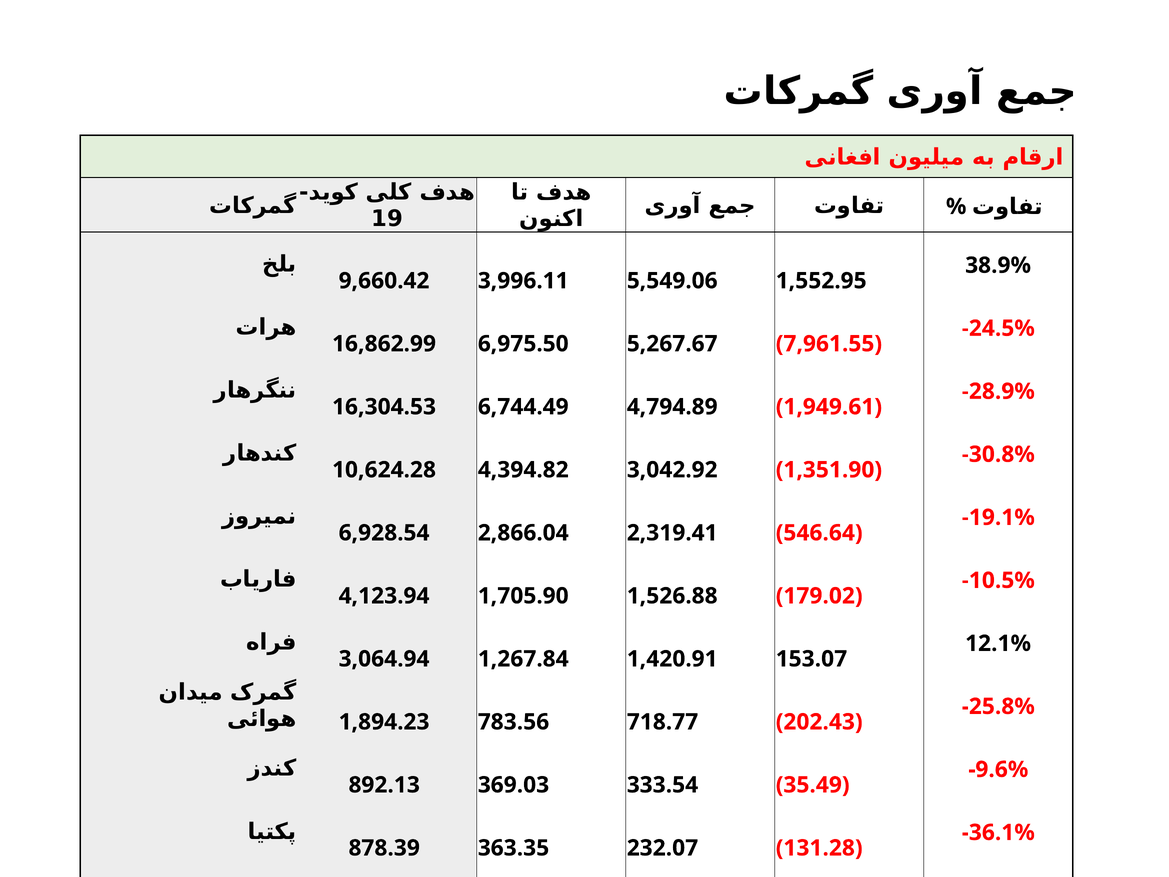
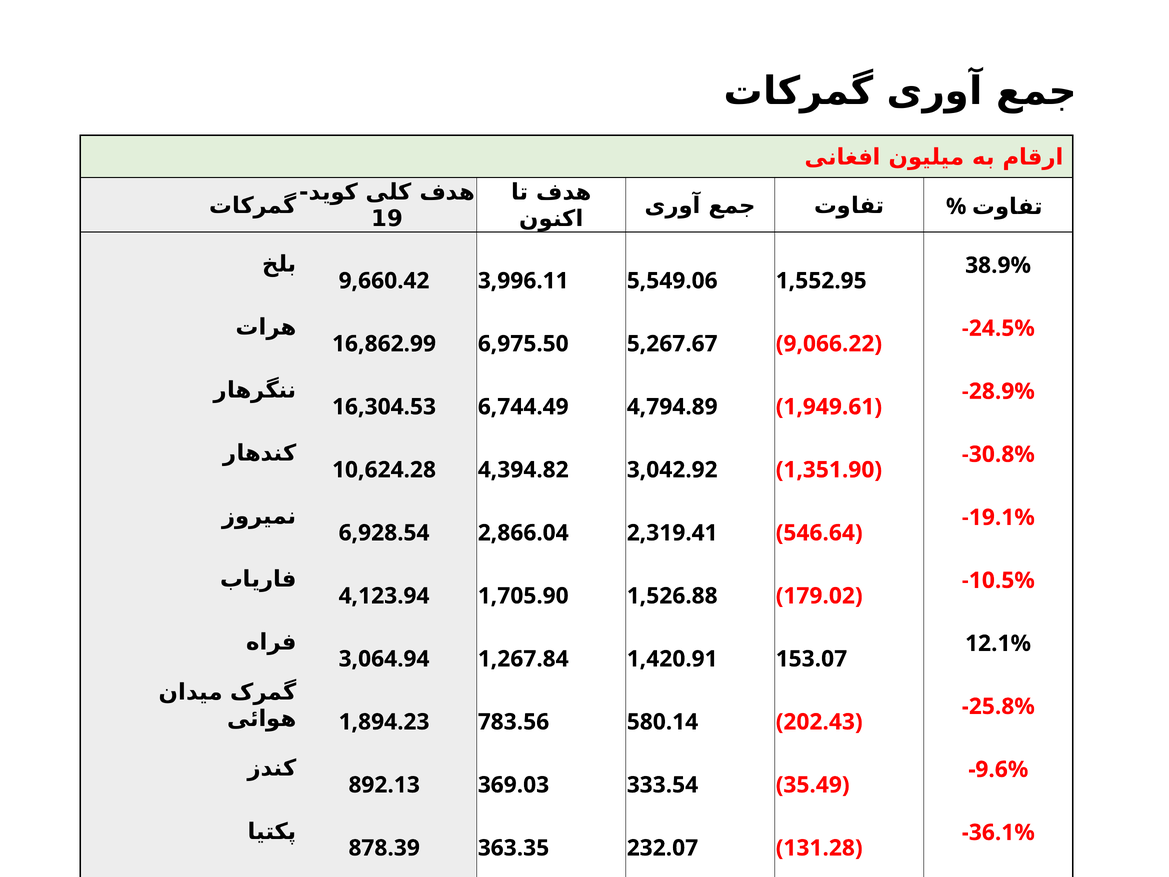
7,961.55: 7,961.55 -> 9,066.22
718.77: 718.77 -> 580.14
